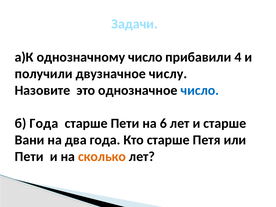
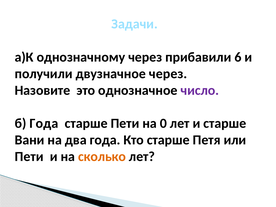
однозначному число: число -> через
4: 4 -> 6
двузначное числу: числу -> через
число at (200, 90) colour: blue -> purple
6: 6 -> 0
